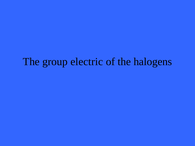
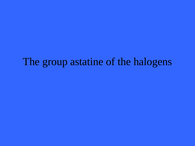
electric: electric -> astatine
